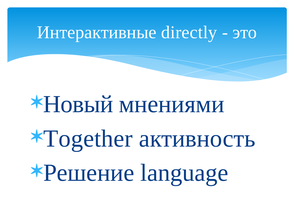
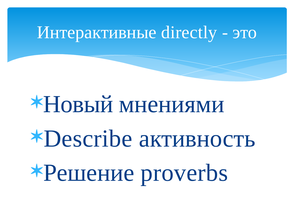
Together: Together -> Describe
language: language -> proverbs
